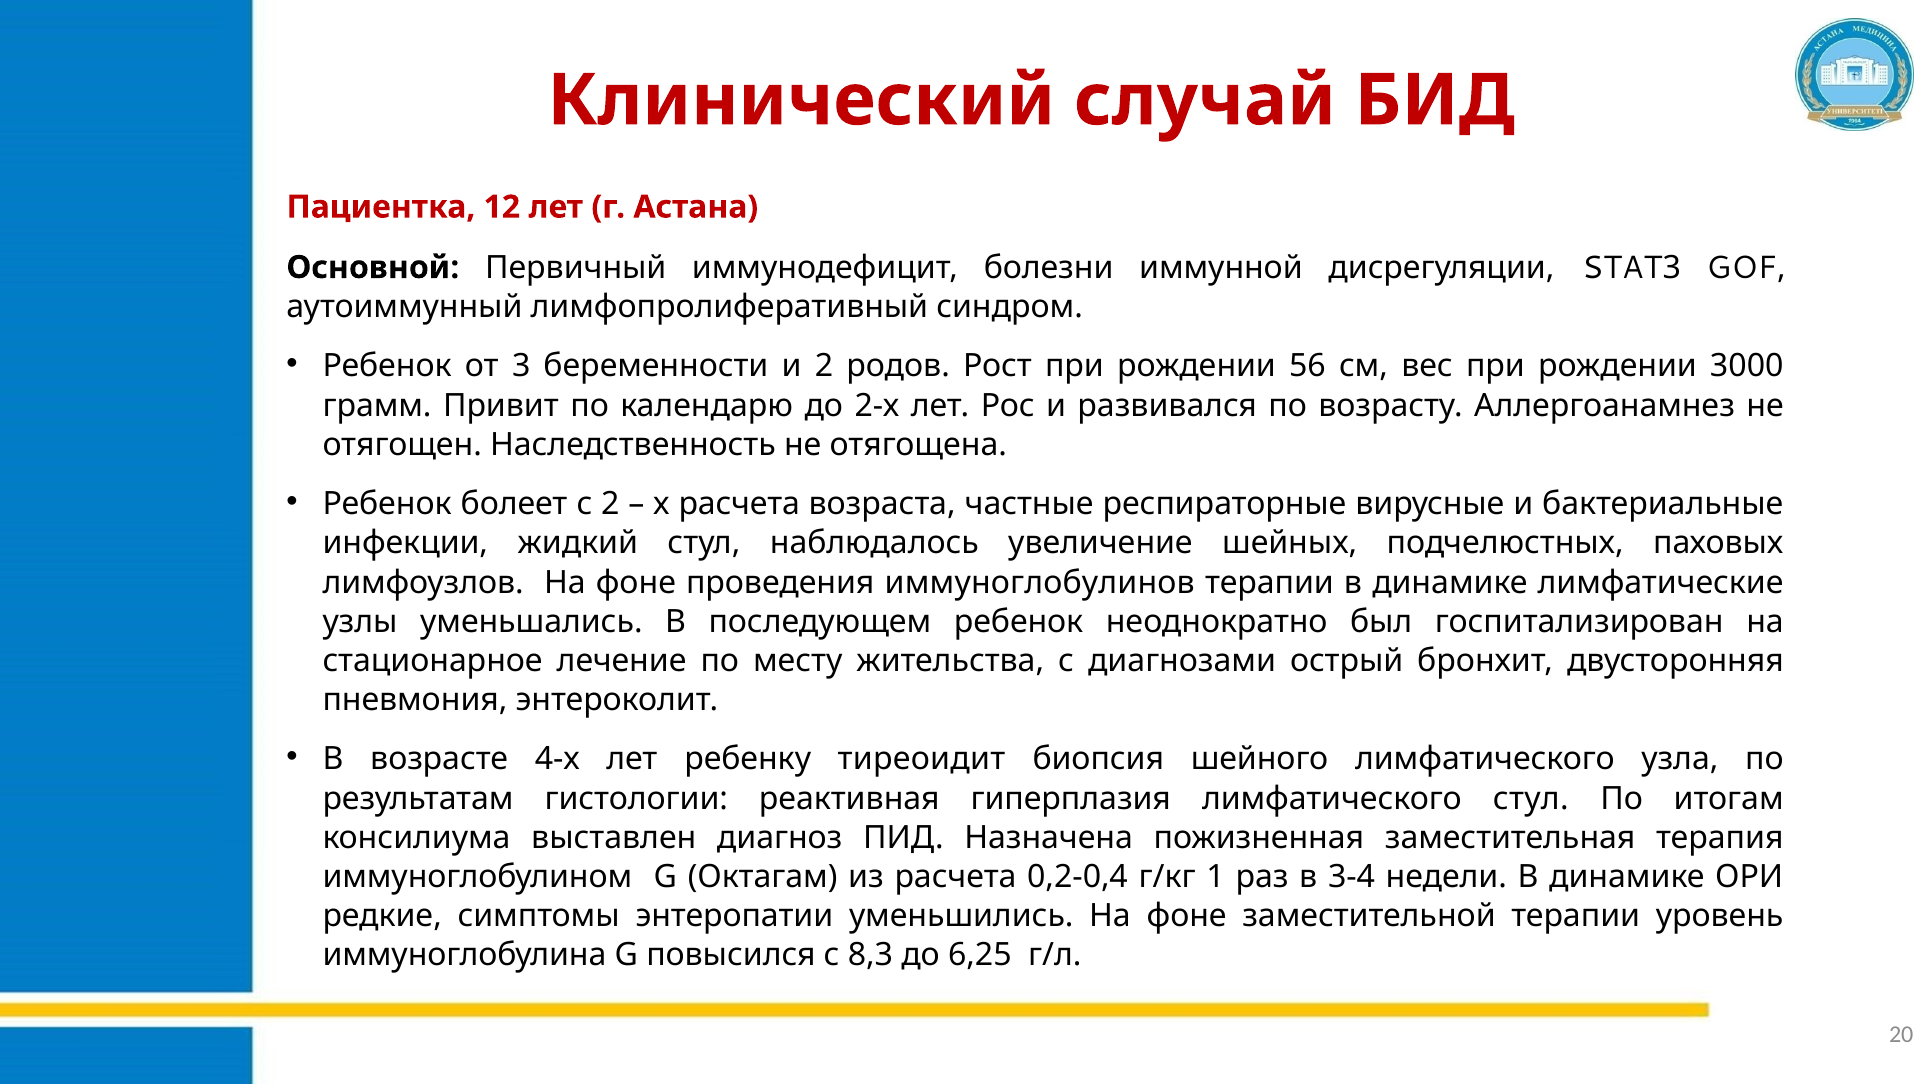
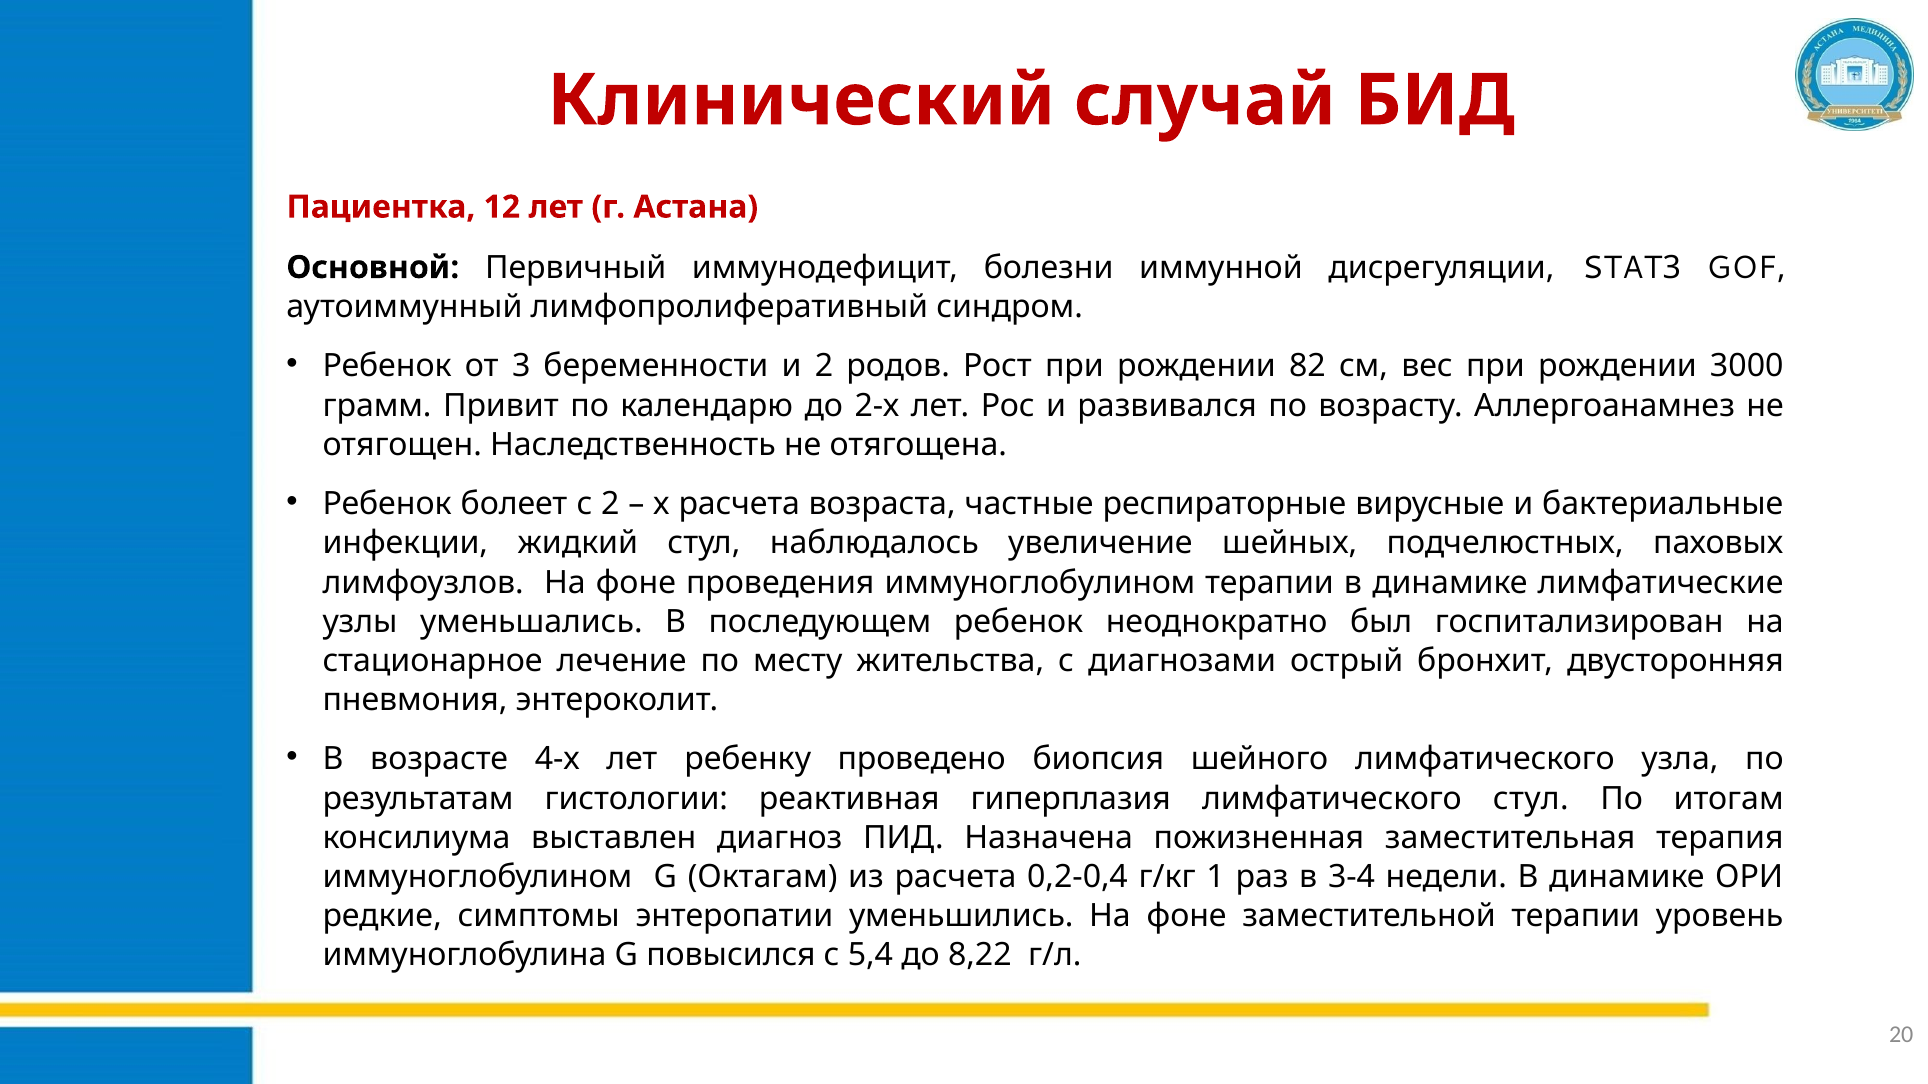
56: 56 -> 82
проведения иммуноглобулинов: иммуноглобулинов -> иммуноглобулином
тиреоидит: тиреоидит -> проведено
8,3: 8,3 -> 5,4
6,25: 6,25 -> 8,22
